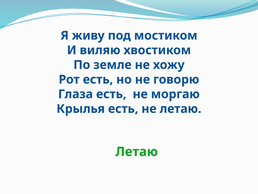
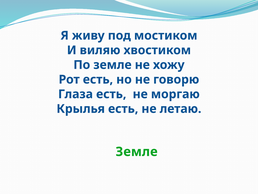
Летаю at (137, 151): Летаю -> Земле
